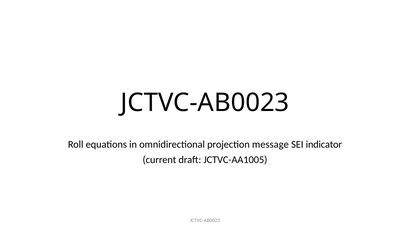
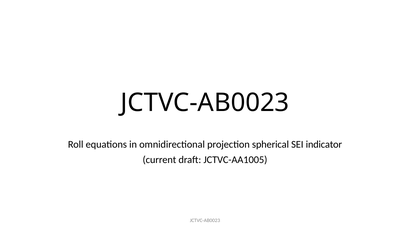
message: message -> spherical
